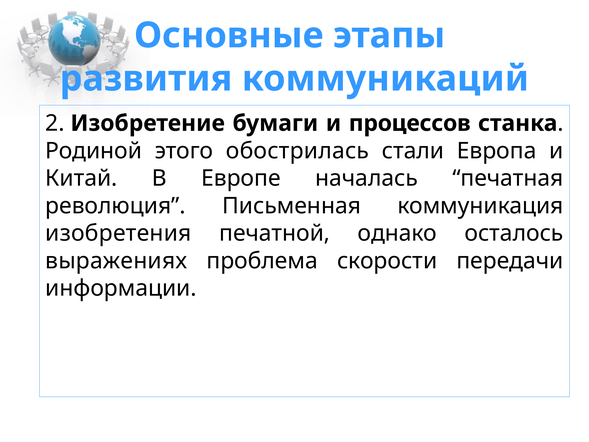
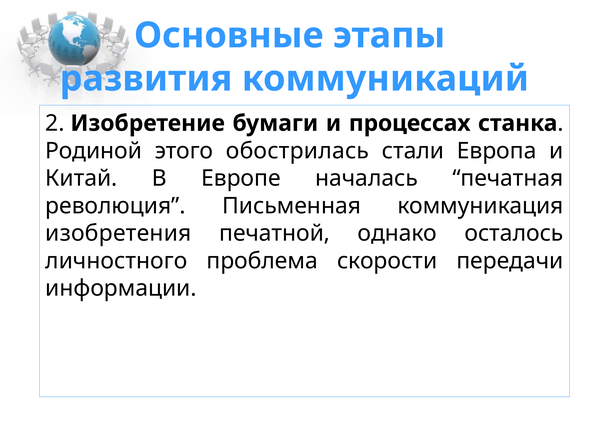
процессов: процессов -> процессах
выражениях: выражениях -> личностного
